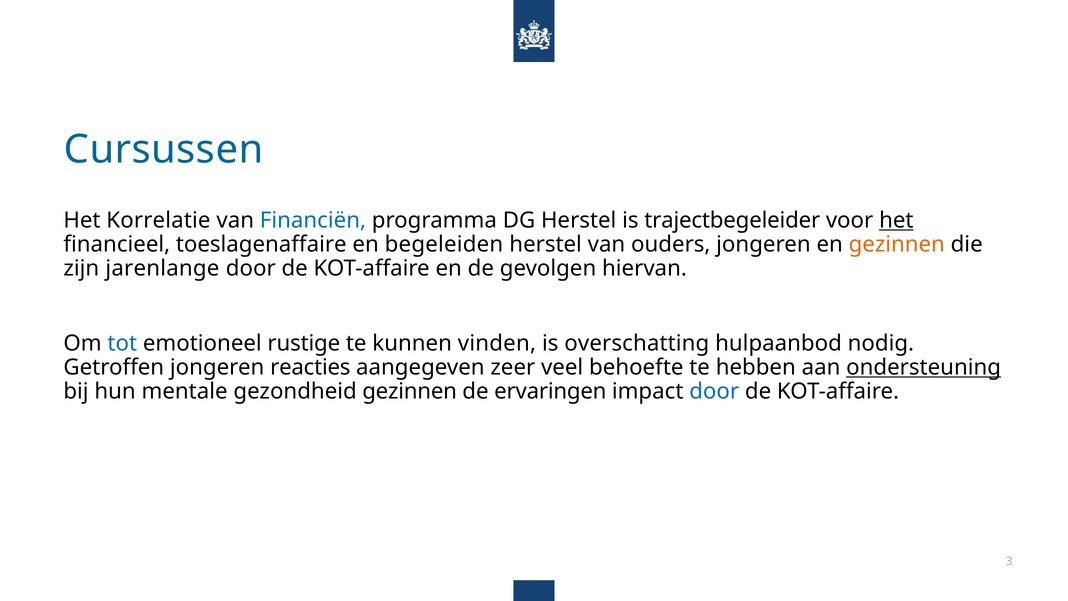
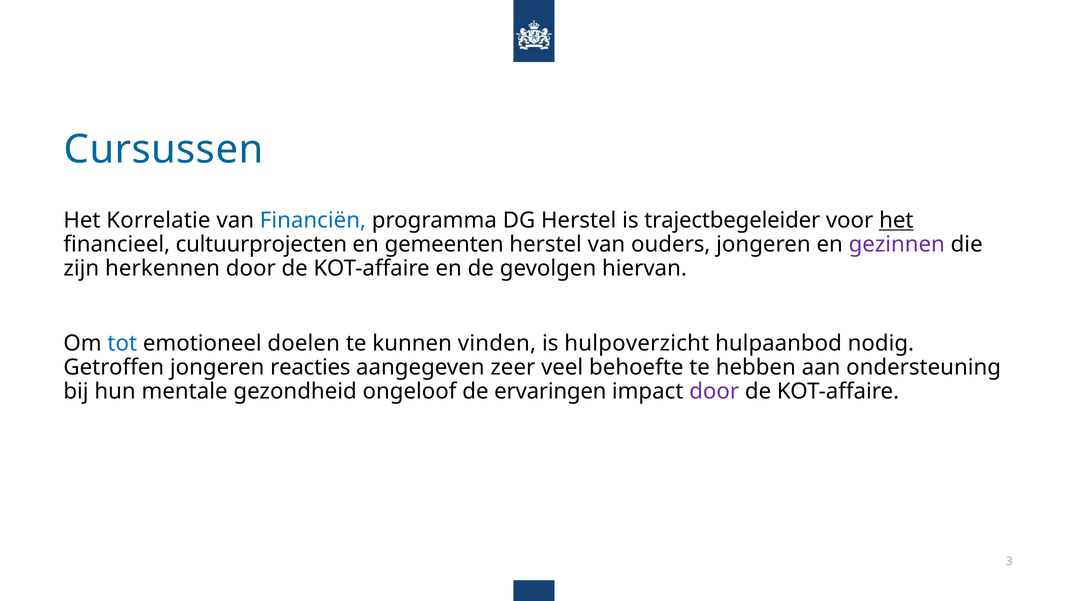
toeslagenaffaire: toeslagenaffaire -> cultuurprojecten
begeleiden: begeleiden -> gemeenten
gezinnen at (897, 244) colour: orange -> purple
jarenlange: jarenlange -> herkennen
rustige: rustige -> doelen
overschatting: overschatting -> hulpoverzicht
ondersteuning underline: present -> none
gezondheid gezinnen: gezinnen -> ongeloof
door at (714, 391) colour: blue -> purple
